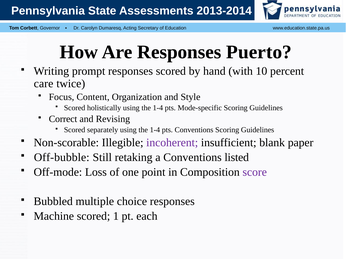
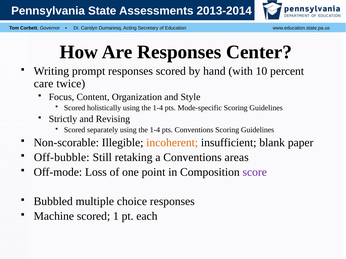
Puerto: Puerto -> Center
Correct: Correct -> Strictly
incoherent colour: purple -> orange
listed: listed -> areas
